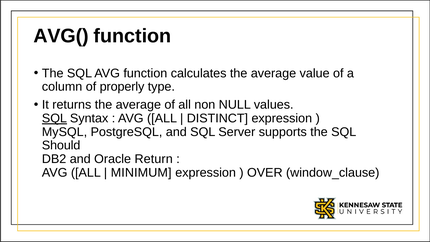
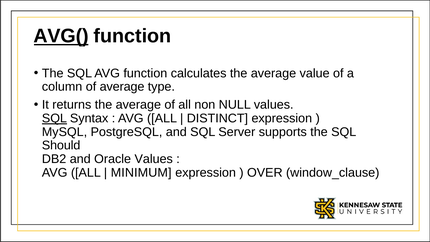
AVG( underline: none -> present
of properly: properly -> average
Oracle Return: Return -> Values
